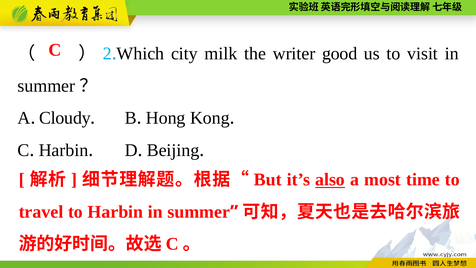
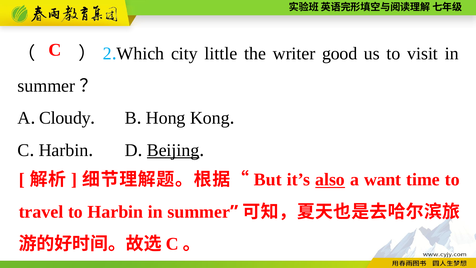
milk: milk -> little
Beijing underline: none -> present
most: most -> want
